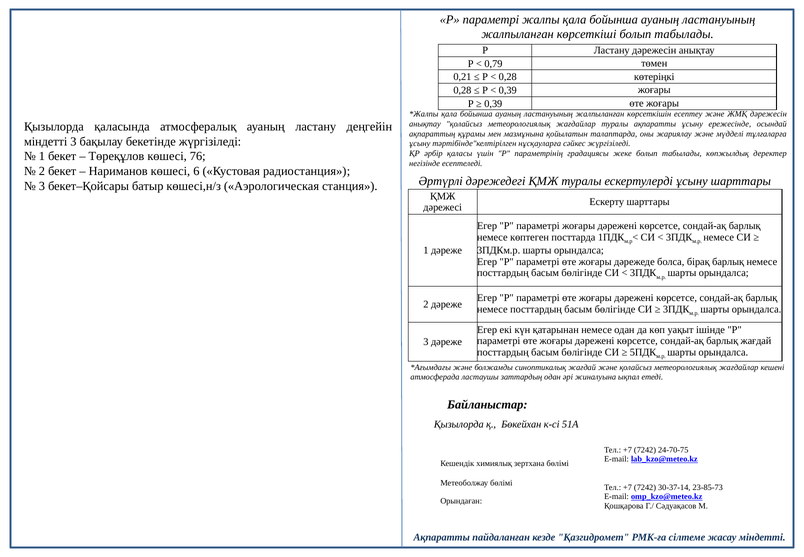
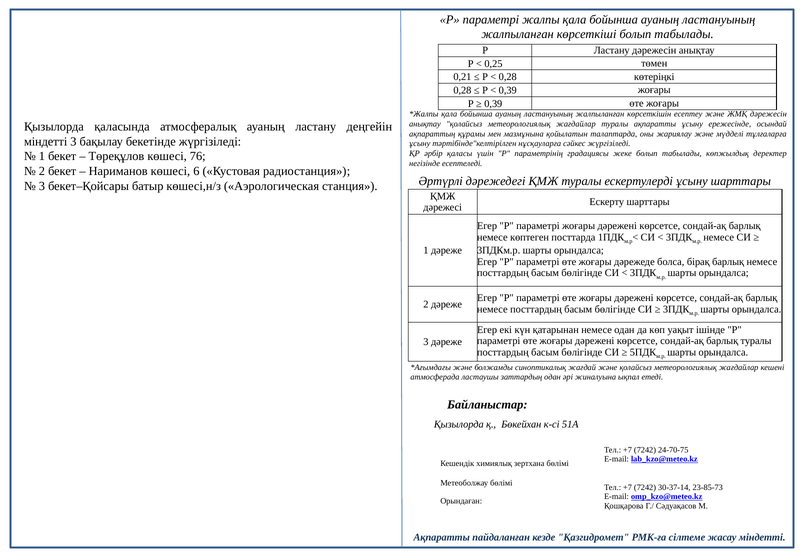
0,79: 0,79 -> 0,25
барлық жағдай: жағдай -> туралы
